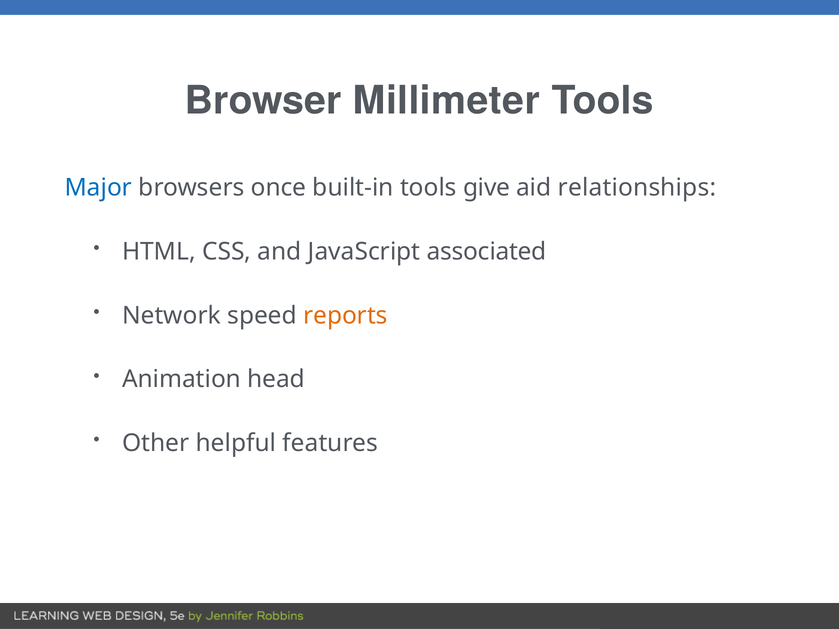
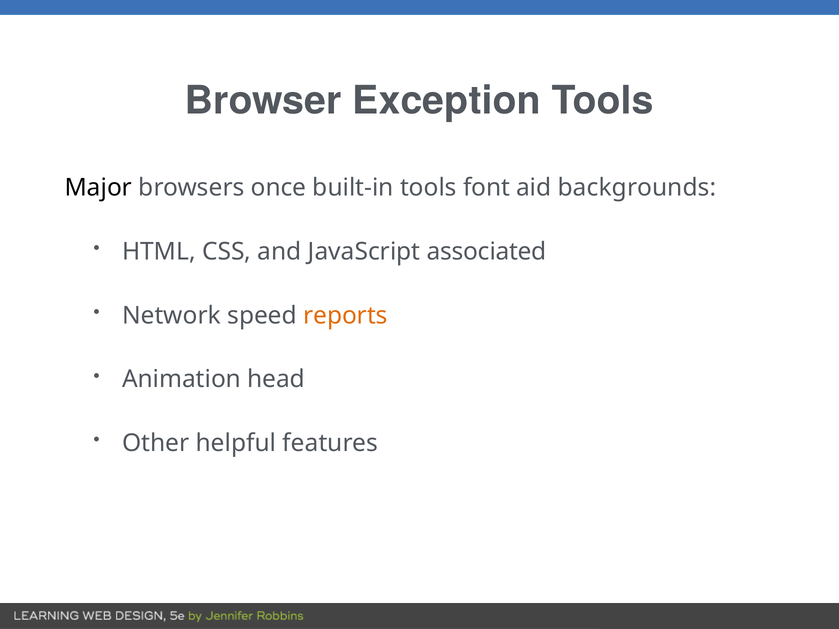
Millimeter: Millimeter -> Exception
Major colour: blue -> black
give: give -> font
relationships: relationships -> backgrounds
